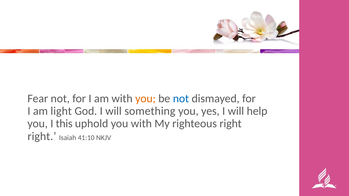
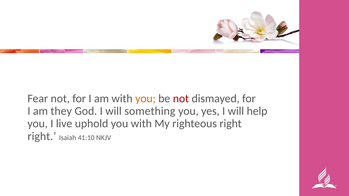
not at (181, 99) colour: blue -> red
light: light -> they
this: this -> live
